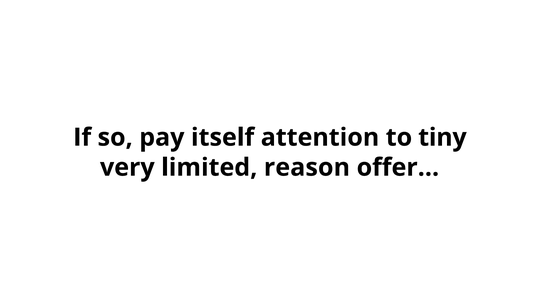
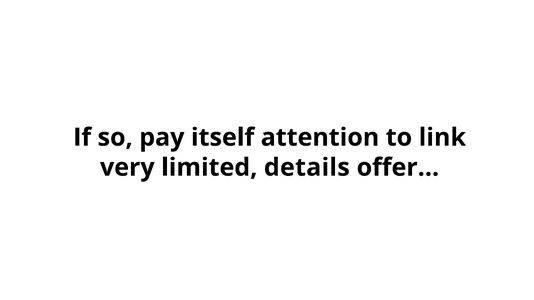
tiny: tiny -> link
reason: reason -> details
